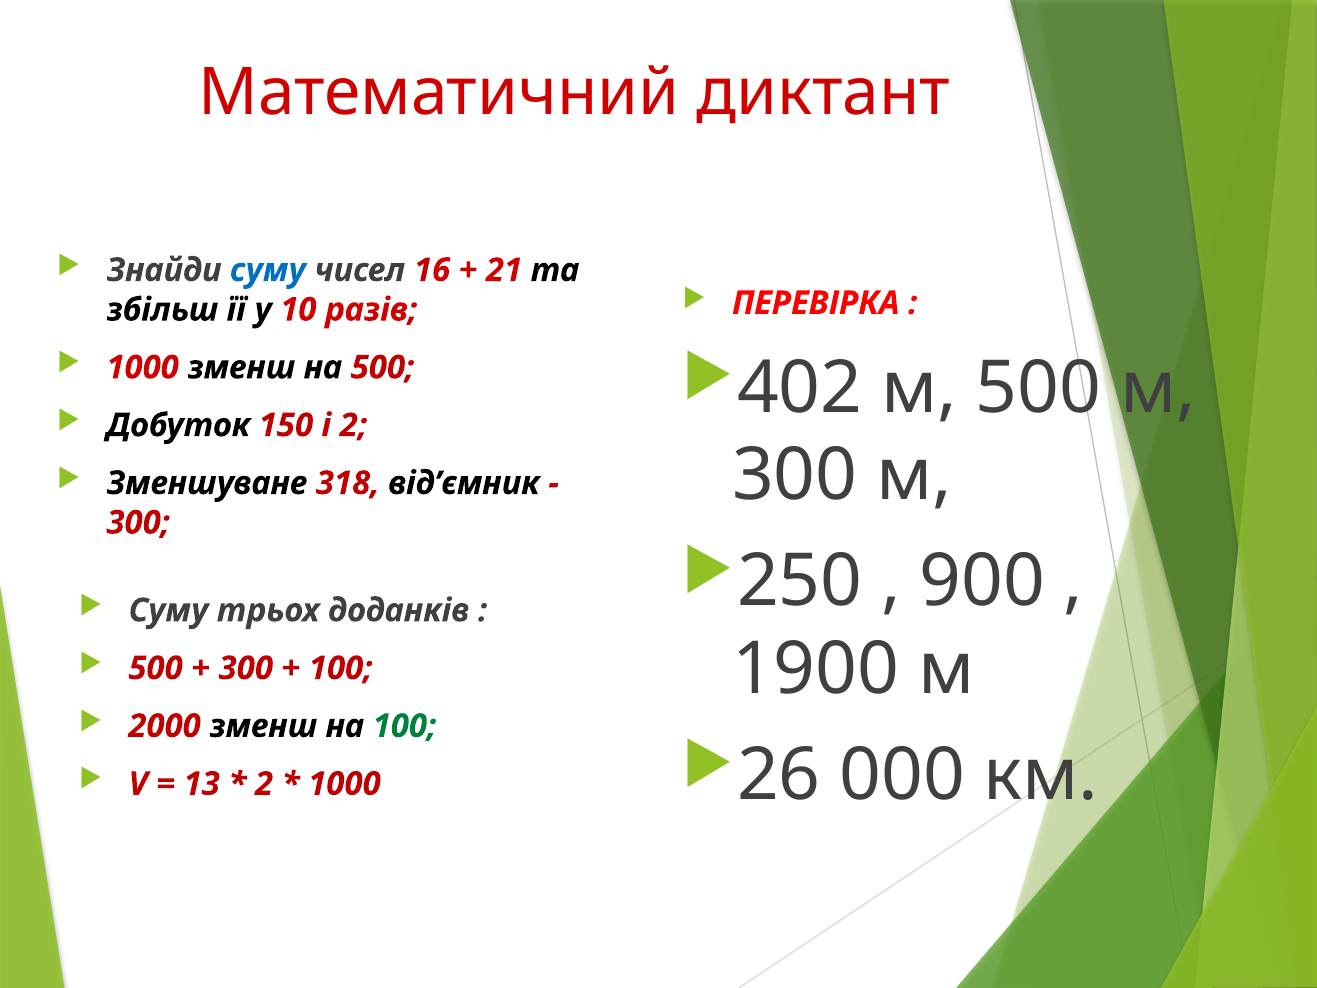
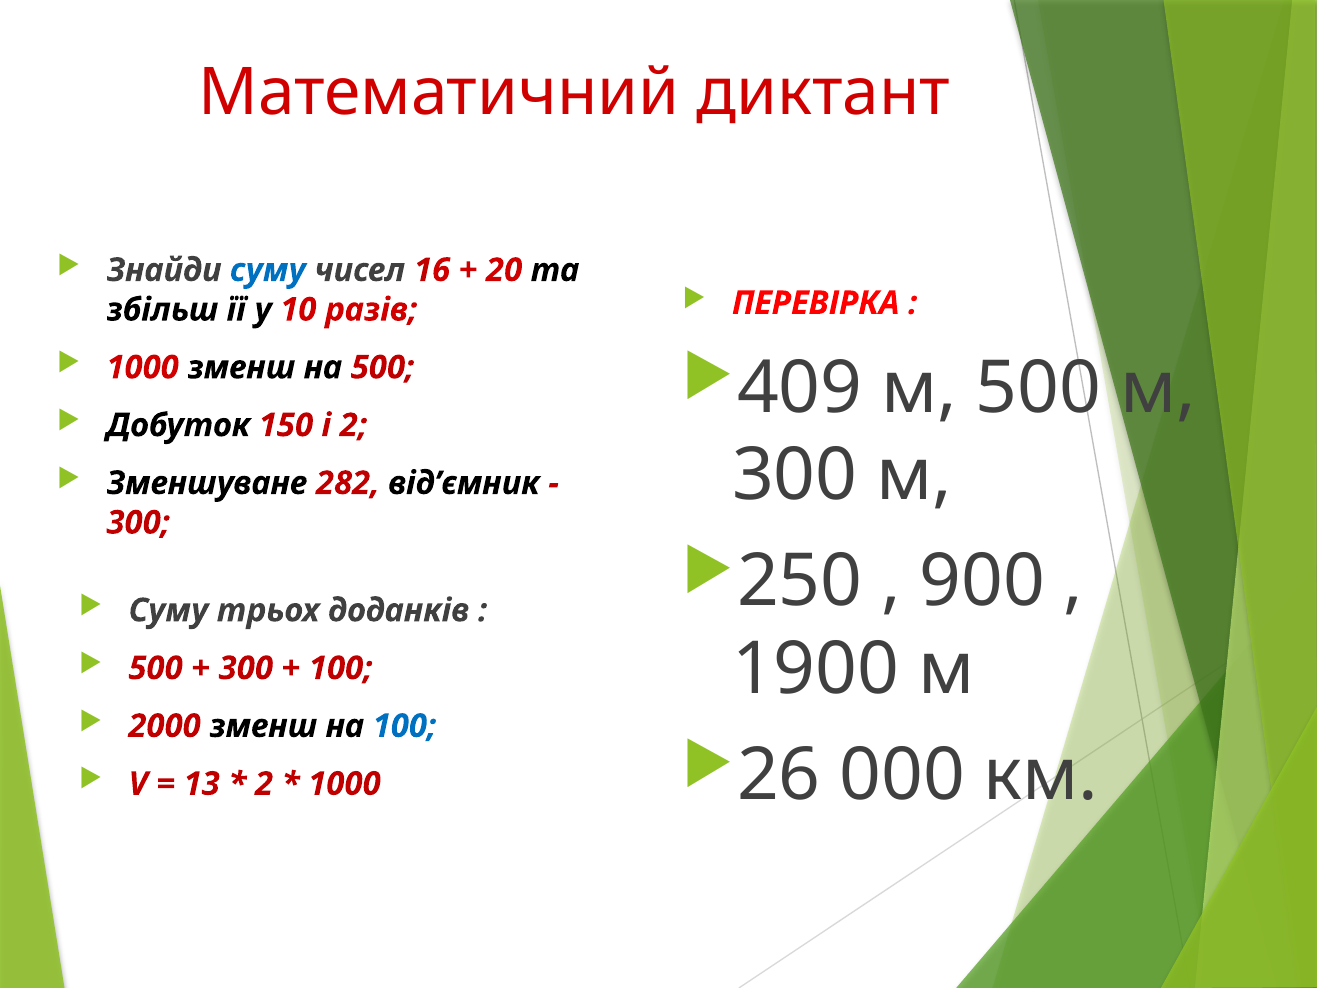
21: 21 -> 20
402: 402 -> 409
318: 318 -> 282
100 at (405, 726) colour: green -> blue
